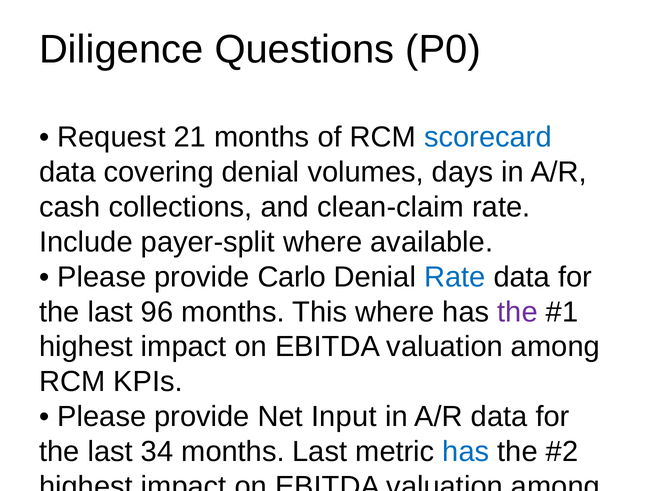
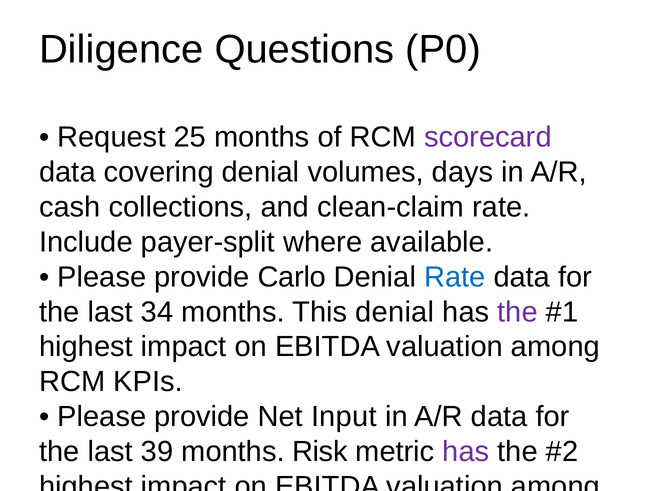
21: 21 -> 25
scorecard colour: blue -> purple
96: 96 -> 34
This where: where -> denial
34: 34 -> 39
months Last: Last -> Risk
has at (466, 451) colour: blue -> purple
